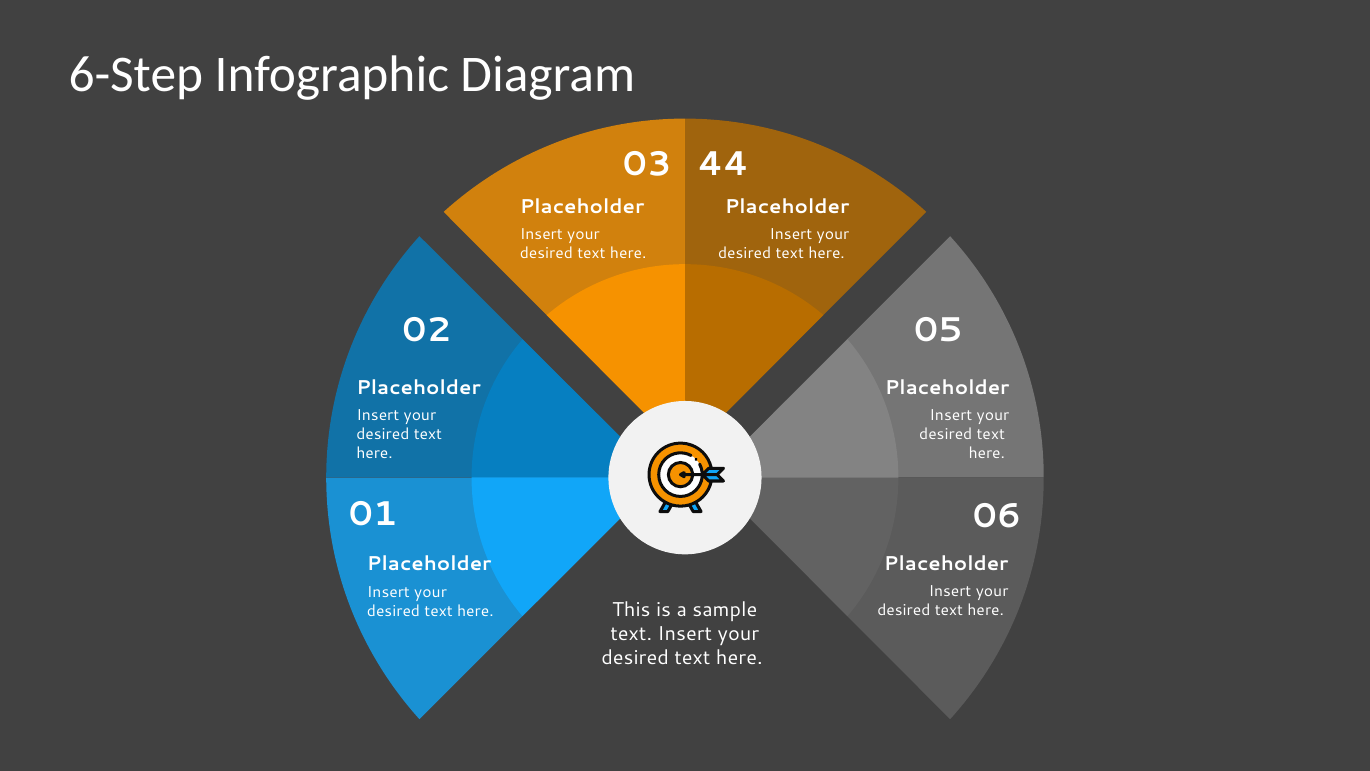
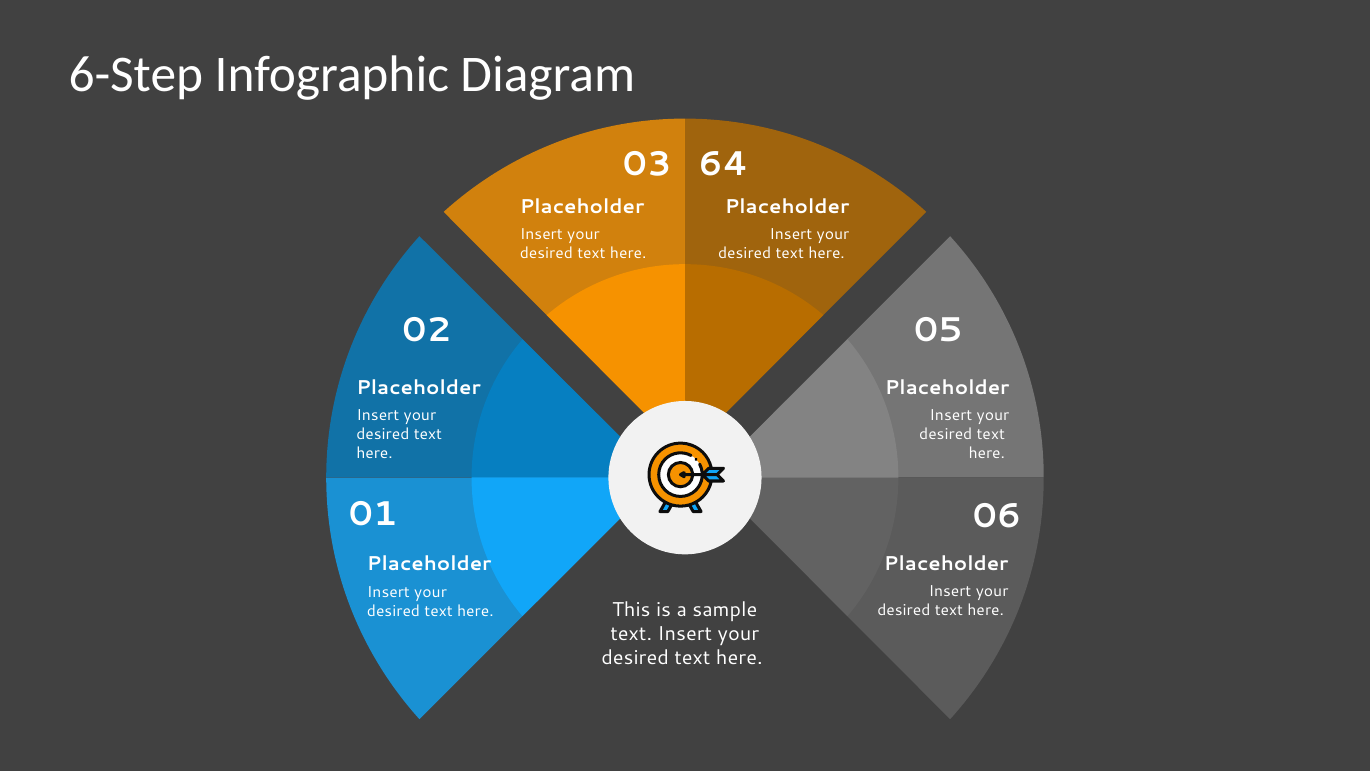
44: 44 -> 64
